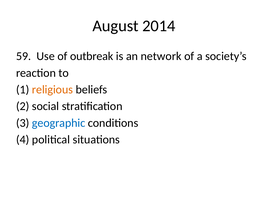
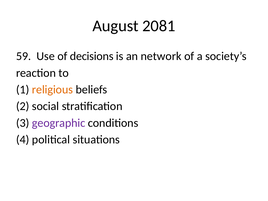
2014: 2014 -> 2081
outbreak: outbreak -> decisions
geographic colour: blue -> purple
